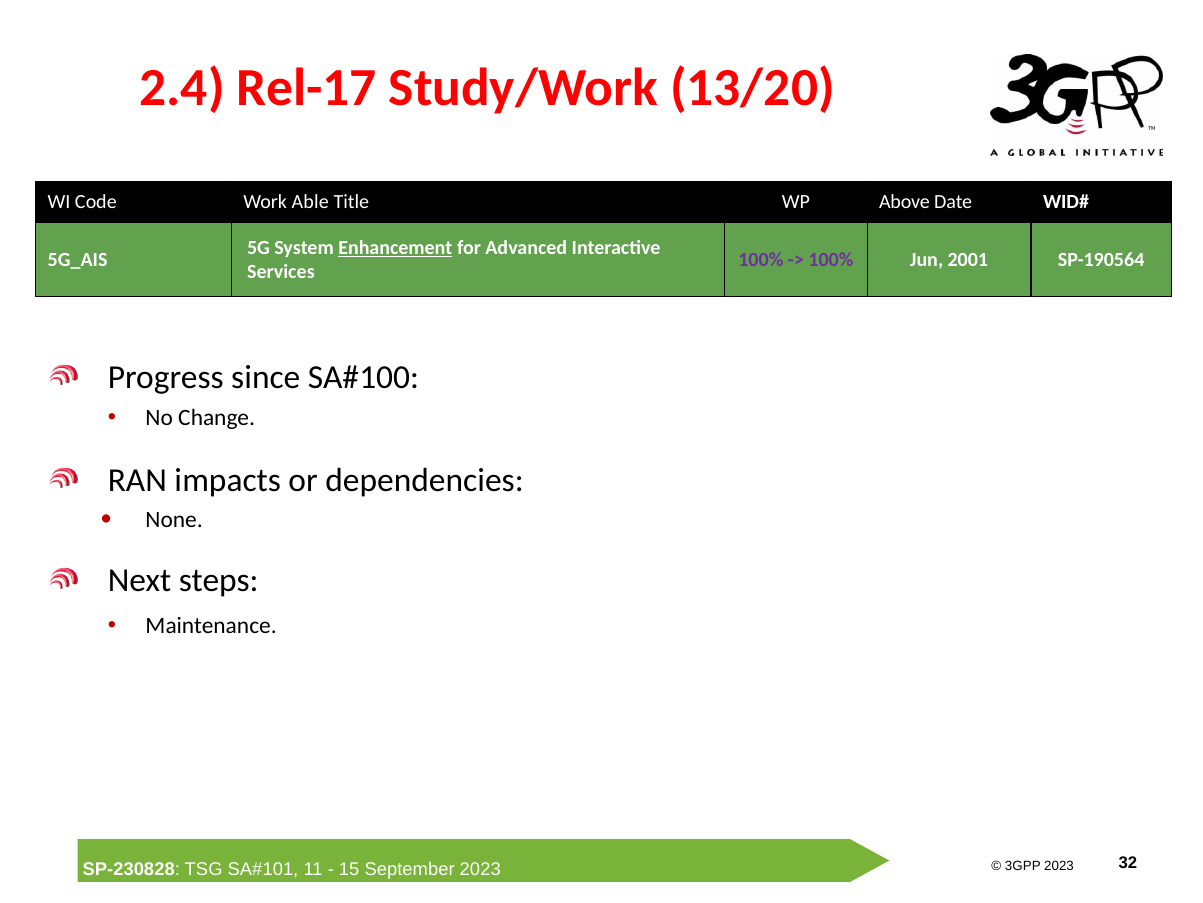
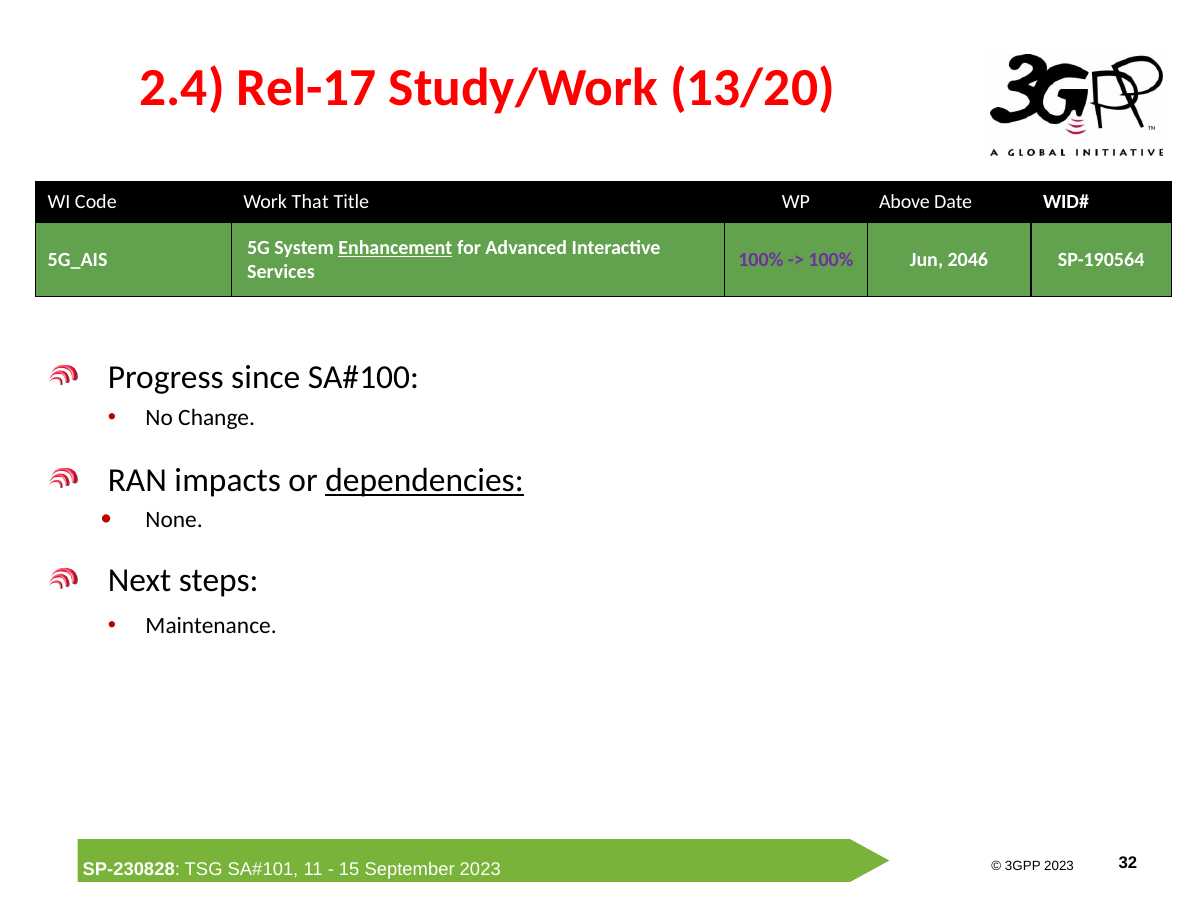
Able: Able -> That
2001: 2001 -> 2046
dependencies underline: none -> present
